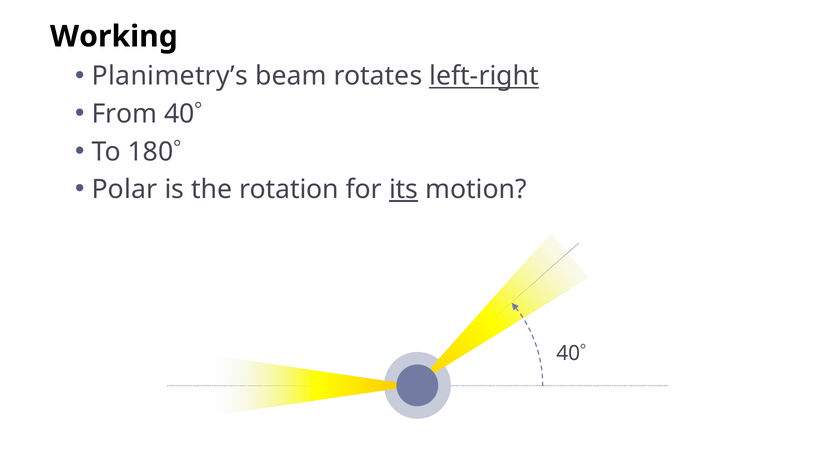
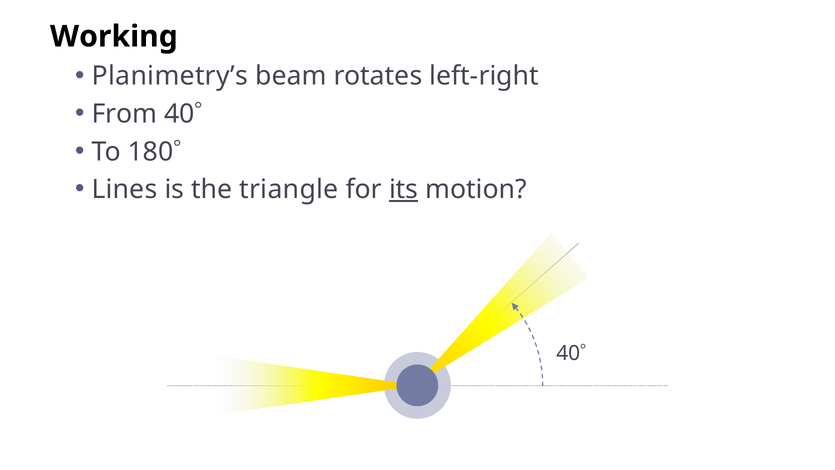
left-right underline: present -> none
Polar: Polar -> Lines
rotation: rotation -> triangle
